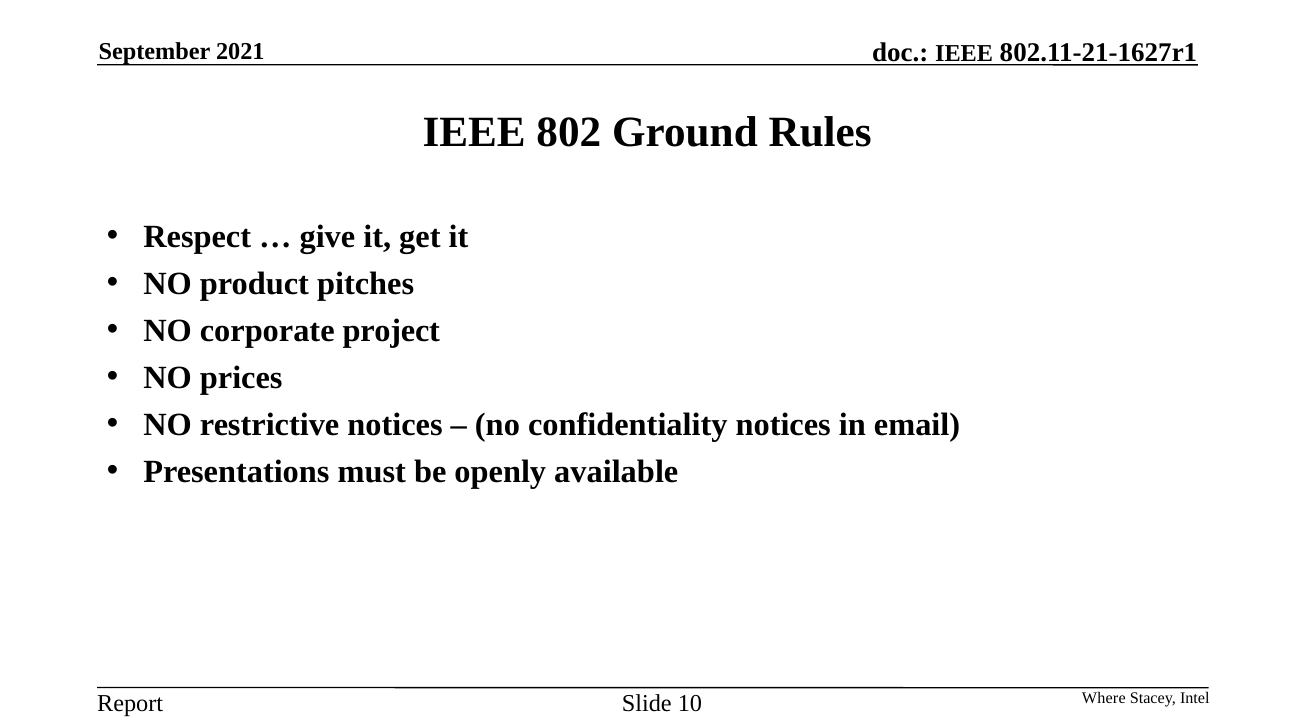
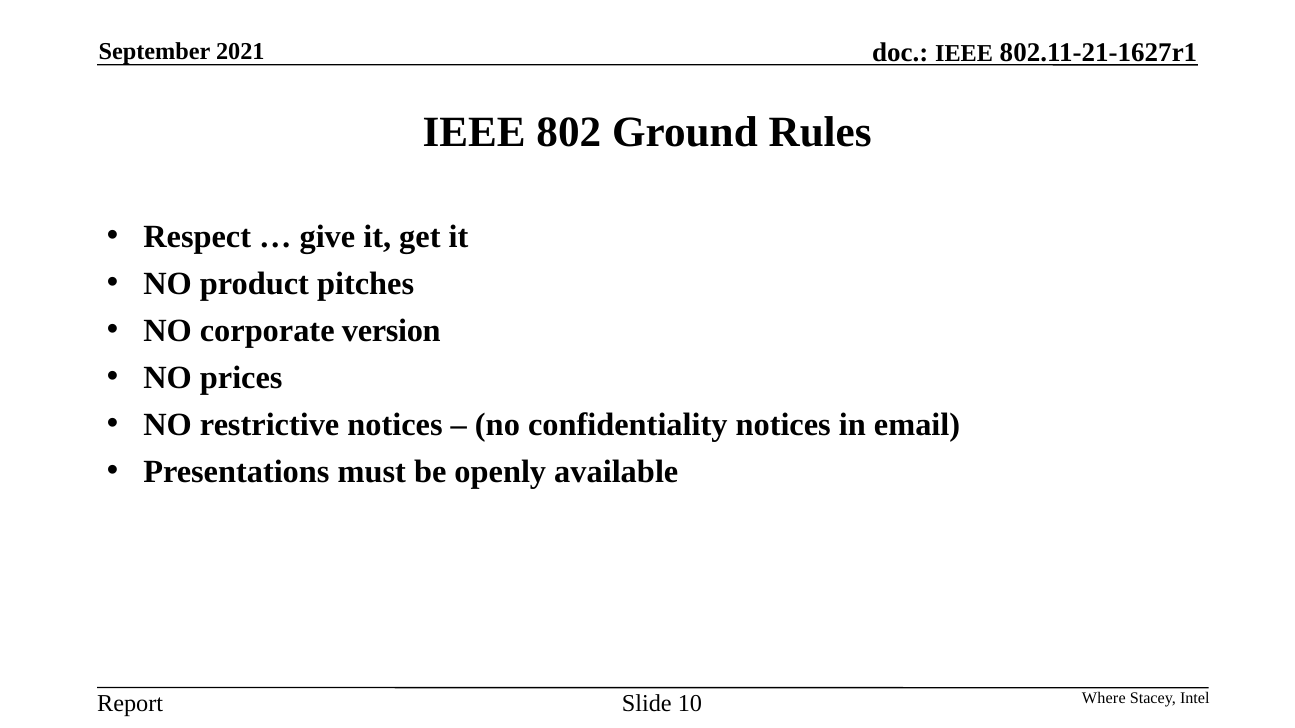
project: project -> version
